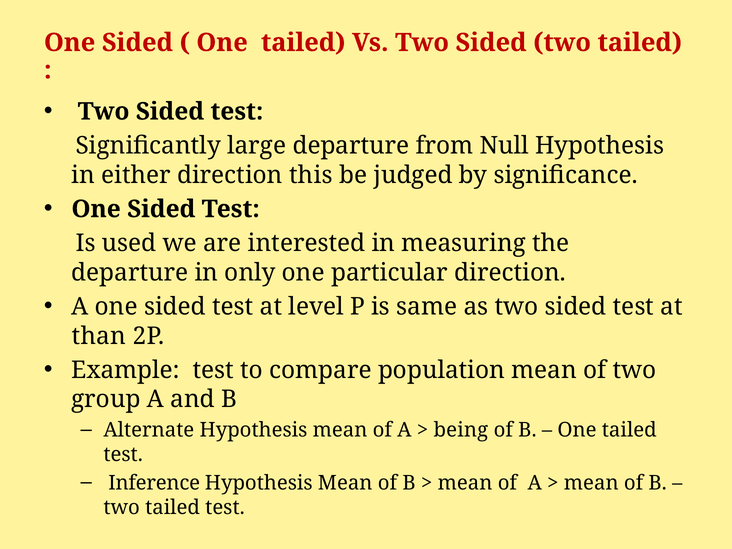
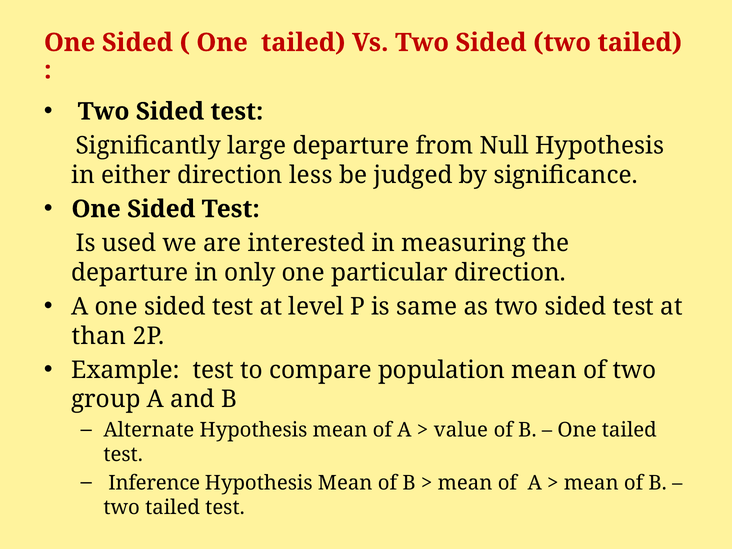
this: this -> less
being: being -> value
